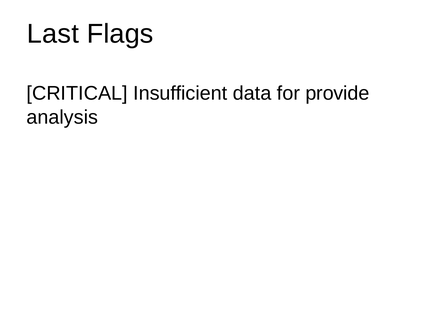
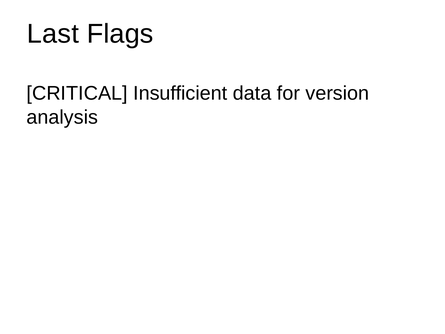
provide: provide -> version
